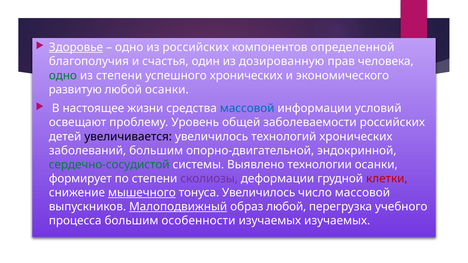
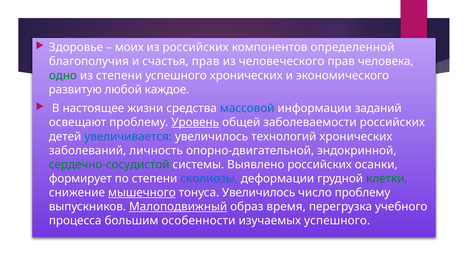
Здоровье underline: present -> none
одно at (129, 47): одно -> моих
счастья один: один -> прав
дозированную: дозированную -> человеческого
любой осанки: осанки -> каждое
условий: условий -> заданий
Уровень underline: none -> present
увеличивается colour: black -> blue
заболеваний большим: большим -> личность
Выявлено технологии: технологии -> российских
сколиозы colour: purple -> blue
клетки colour: red -> green
число массовой: массовой -> проблему
образ любой: любой -> время
изучаемых изучаемых: изучаемых -> успешного
